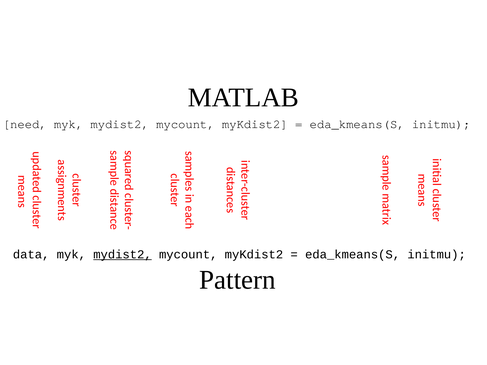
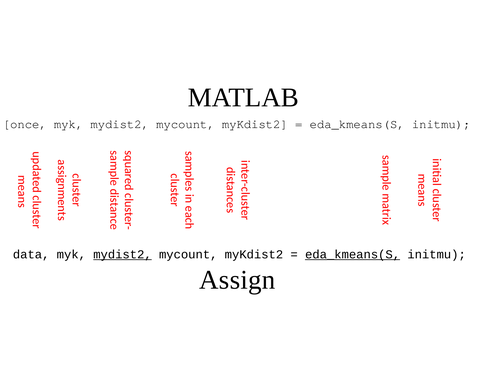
need: need -> once
eda_kmeans(S at (353, 255) underline: none -> present
Pattern: Pattern -> Assign
